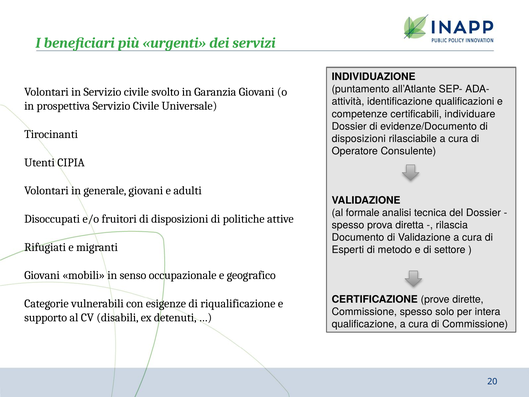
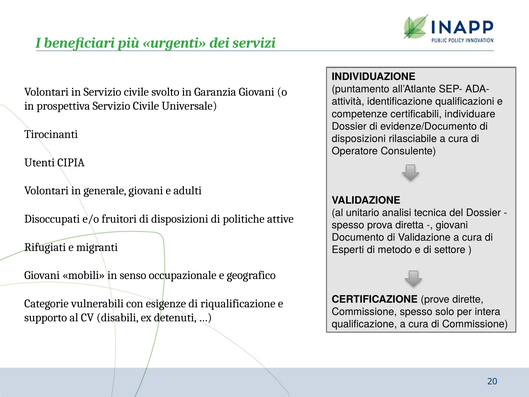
formale: formale -> unitario
rilascia at (452, 225): rilascia -> giovani
